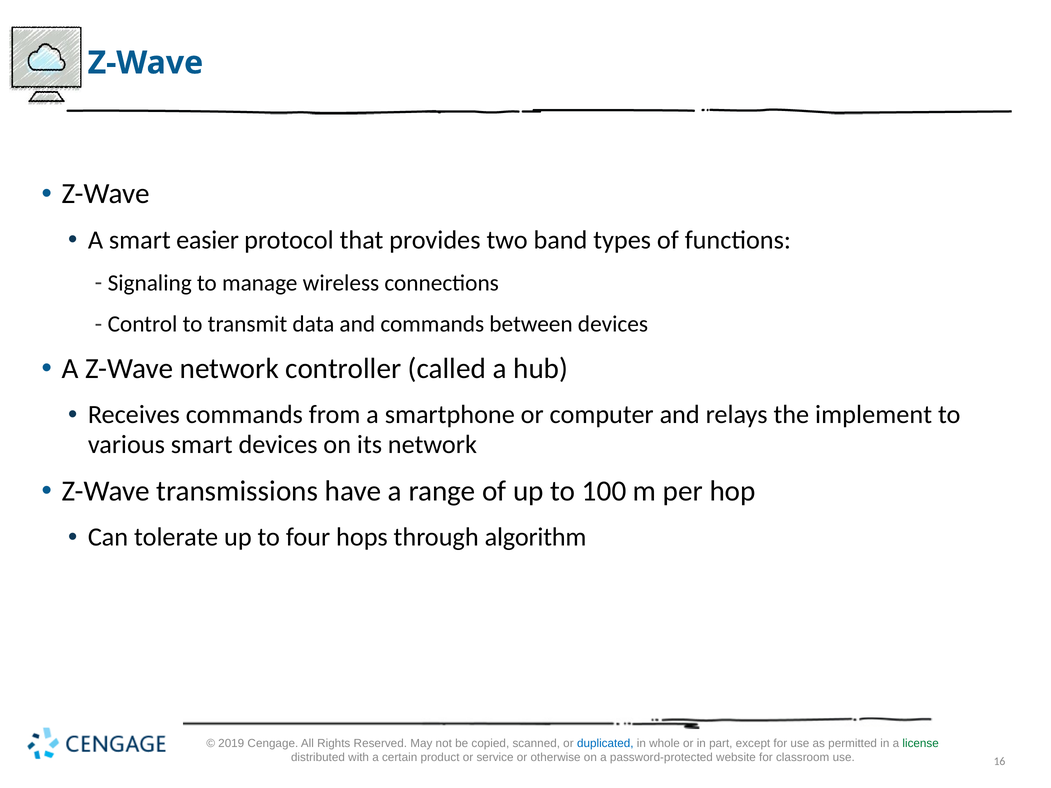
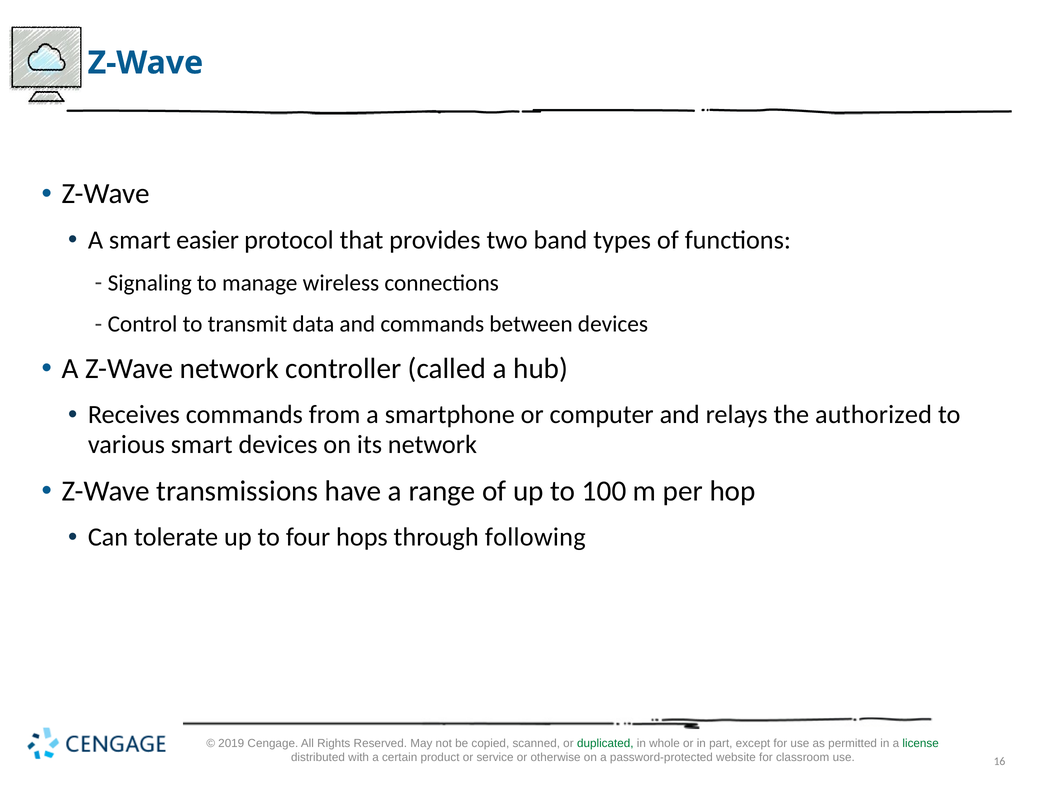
implement: implement -> authorized
algorithm: algorithm -> following
duplicated colour: blue -> green
